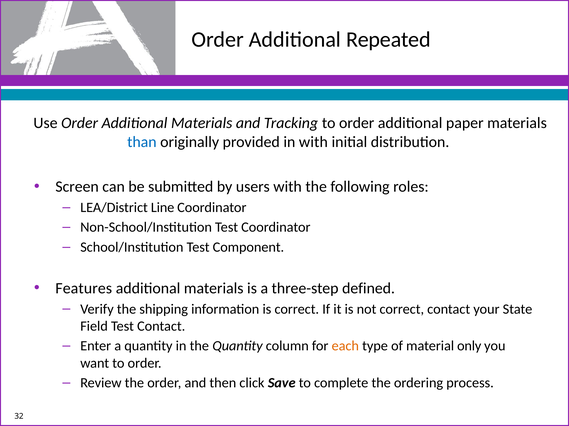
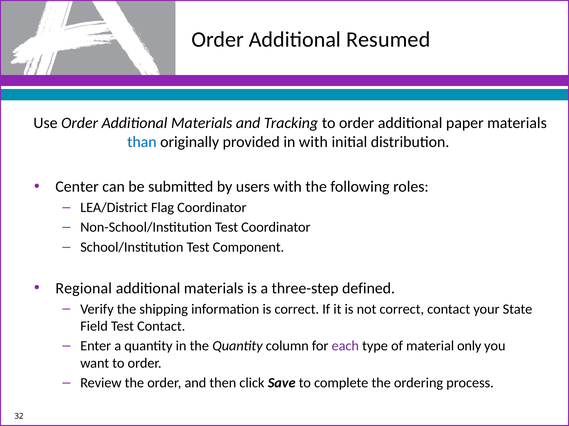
Repeated: Repeated -> Resumed
Screen: Screen -> Center
Line: Line -> Flag
Features: Features -> Regional
each colour: orange -> purple
